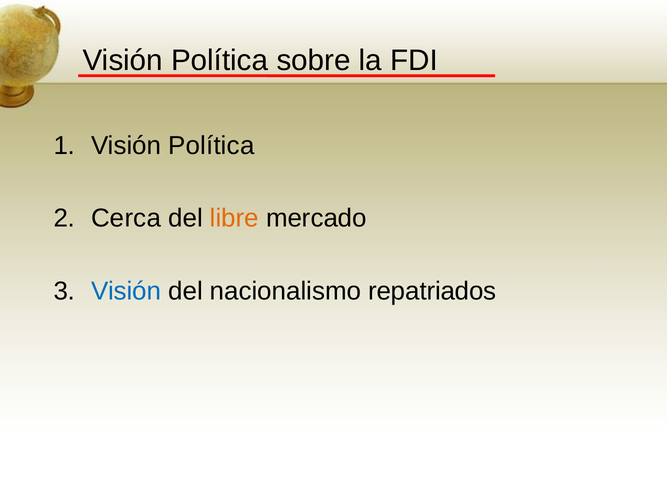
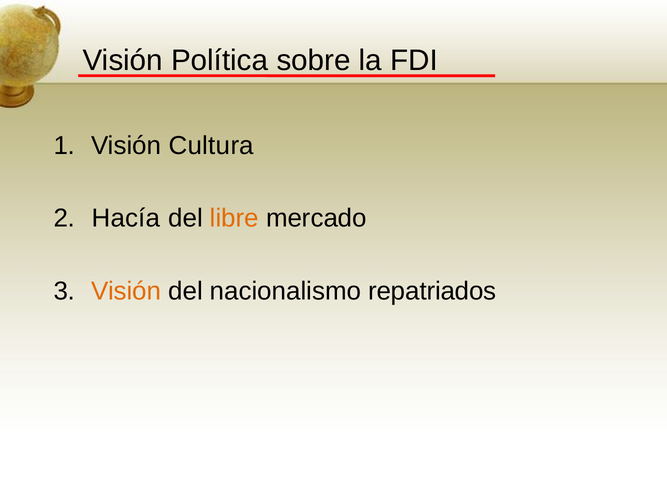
Política at (211, 146): Política -> Cultura
Cerca: Cerca -> Hacía
Visión at (126, 291) colour: blue -> orange
